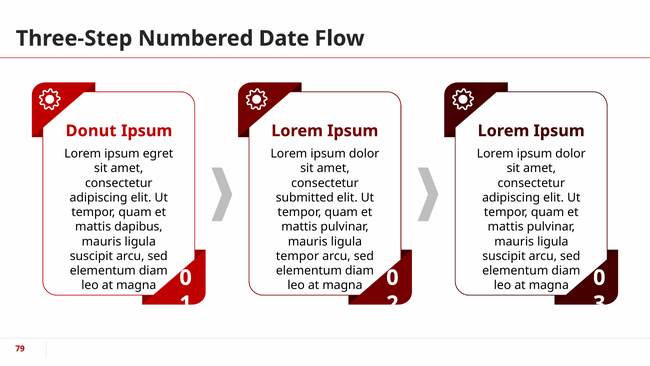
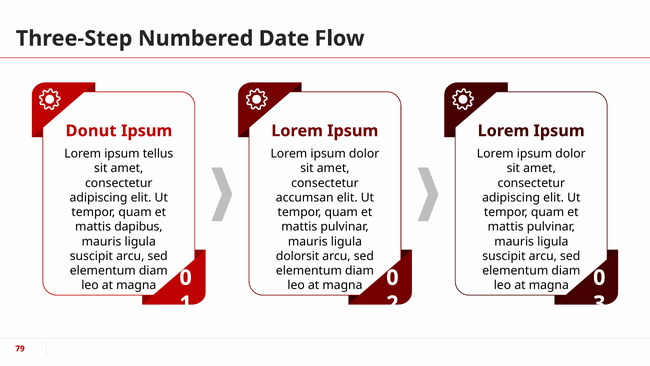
egret: egret -> tellus
submitted: submitted -> accumsan
tempor at (298, 256): tempor -> dolorsit
